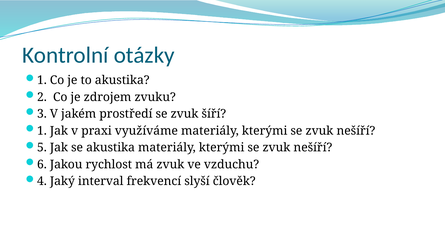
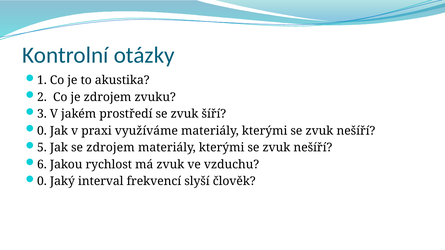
1 at (42, 131): 1 -> 0
se akustika: akustika -> zdrojem
4 at (42, 182): 4 -> 0
